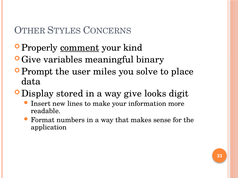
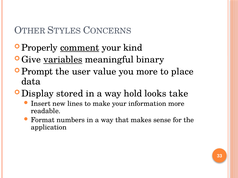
variables underline: none -> present
miles: miles -> value
you solve: solve -> more
give: give -> hold
digit: digit -> take
